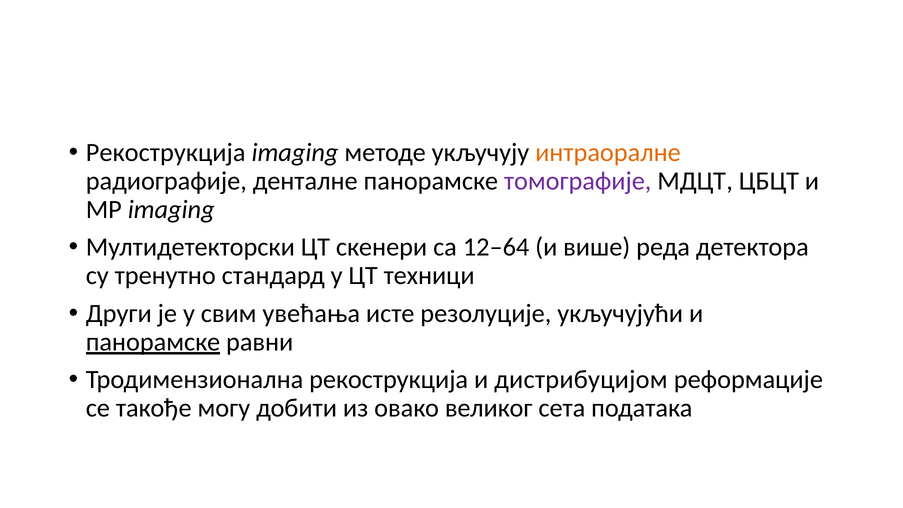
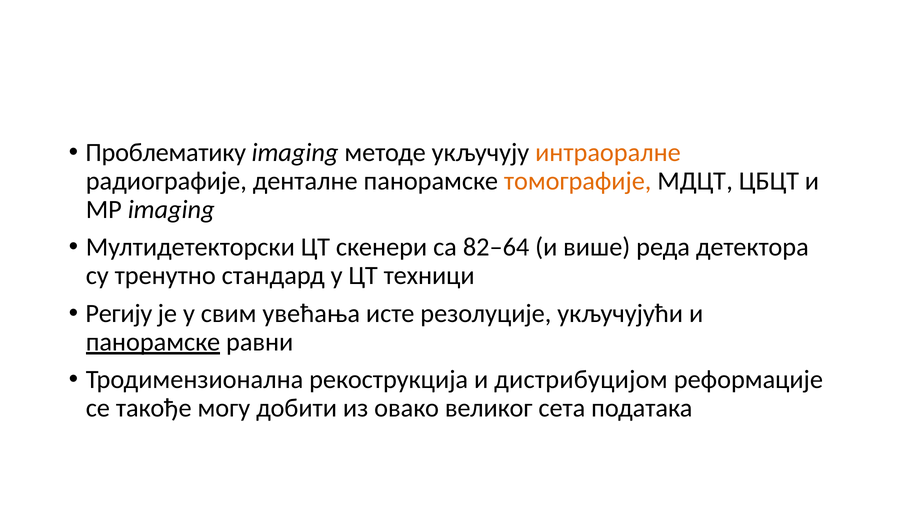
Рекострукција at (166, 153): Рекострукција -> Проблематику
томографије colour: purple -> orange
12–64: 12–64 -> 82–64
Други: Други -> Регију
